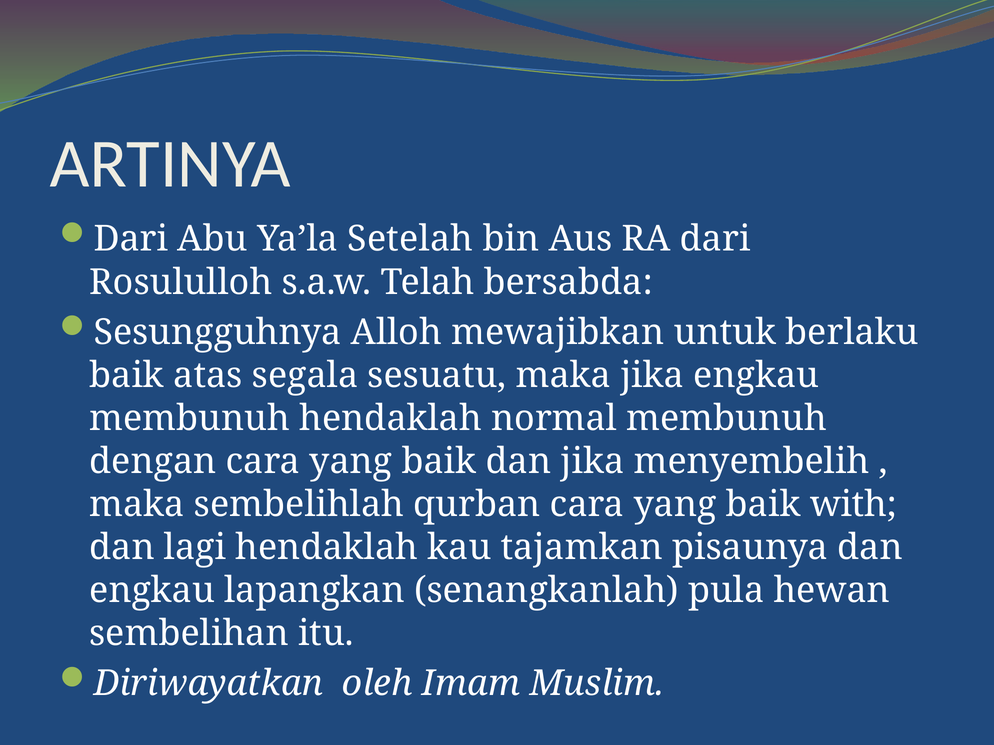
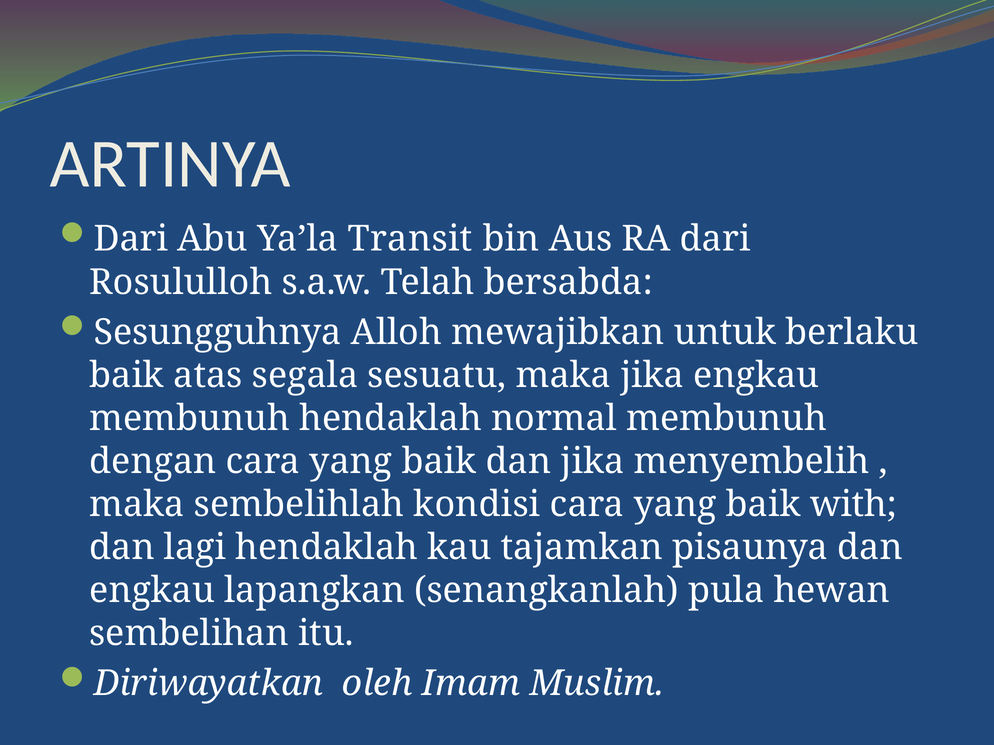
Setelah: Setelah -> Transit
qurban: qurban -> kondisi
